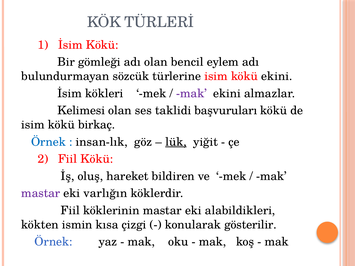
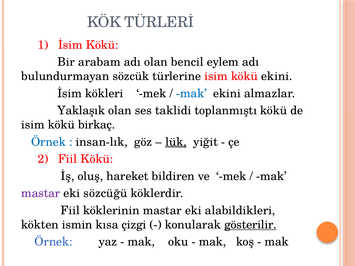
gömleği: gömleği -> arabam
mak at (191, 93) colour: purple -> blue
Kelimesi: Kelimesi -> Yaklaşık
başvuruları: başvuruları -> toplanmıştı
varlığın: varlığın -> sözcüğü
gösterilir underline: none -> present
